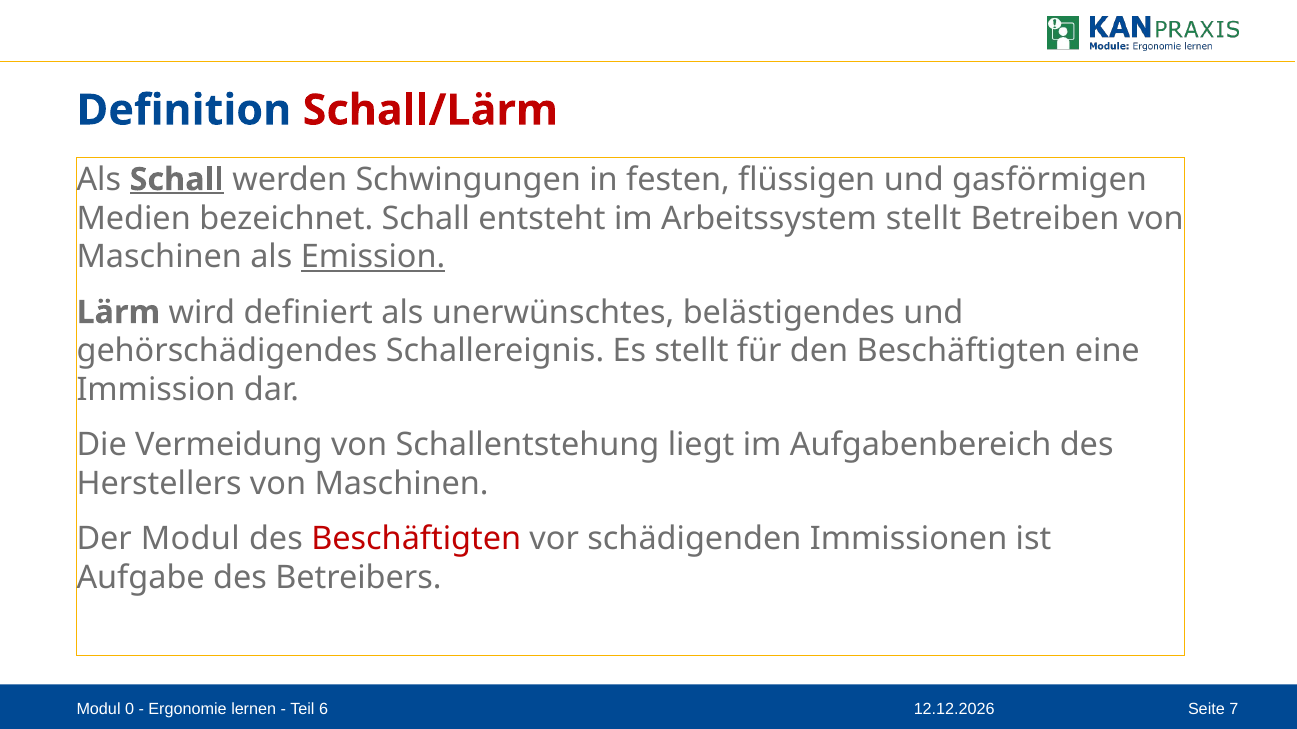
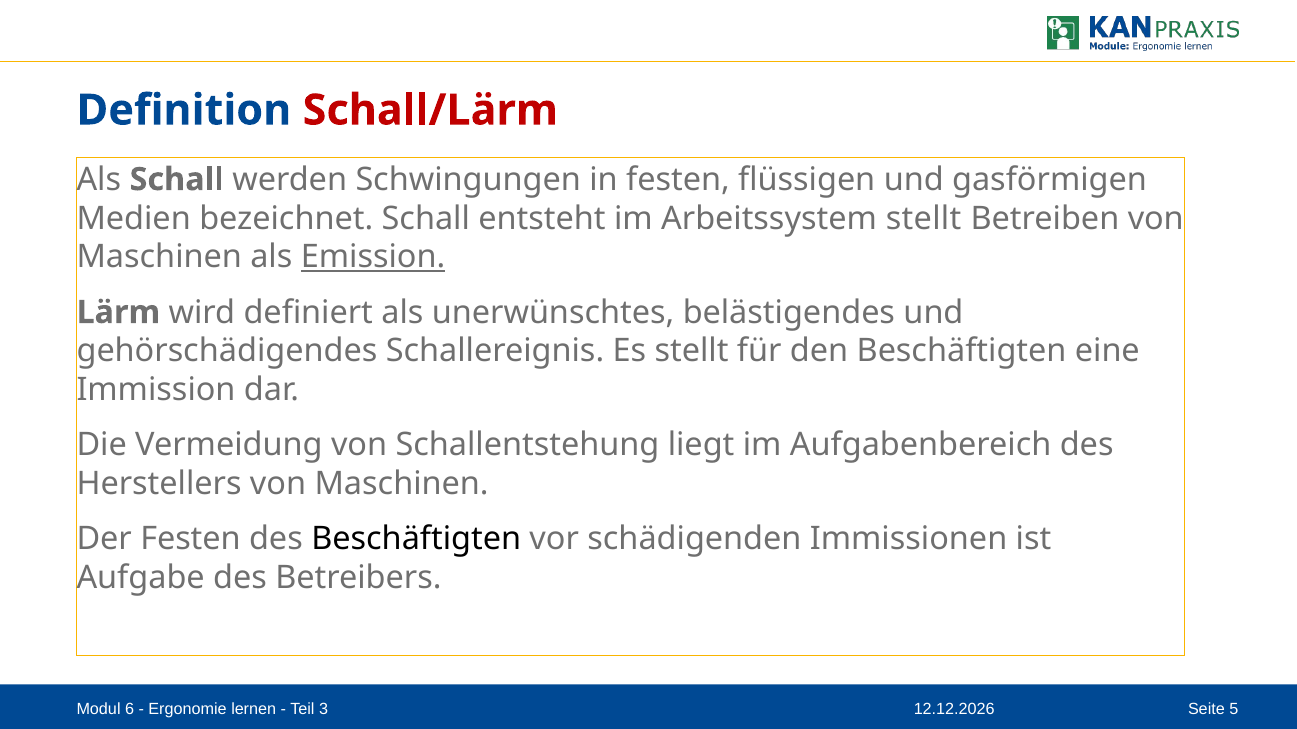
Schall at (177, 180) underline: present -> none
Der Modul: Modul -> Festen
Beschäftigten at (416, 540) colour: red -> black
0: 0 -> 6
6: 6 -> 3
7: 7 -> 5
